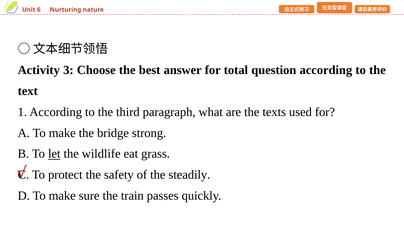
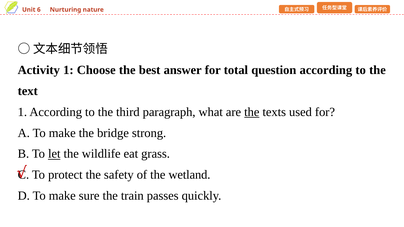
Activity 3: 3 -> 1
the at (252, 112) underline: none -> present
steadily: steadily -> wetland
